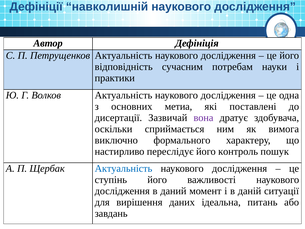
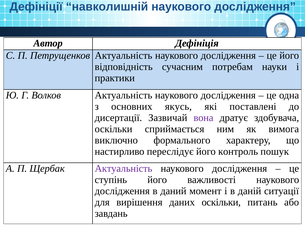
метиа: метиа -> якусь
Актуальність at (124, 168) colour: blue -> purple
даних ідеальна: ідеальна -> оскільки
